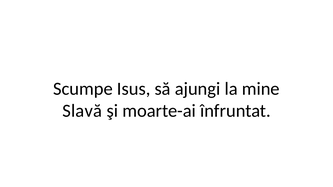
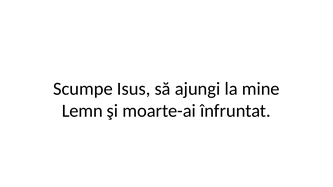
Slavă: Slavă -> Lemn
